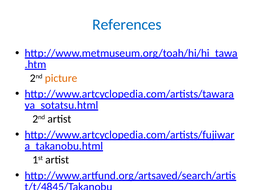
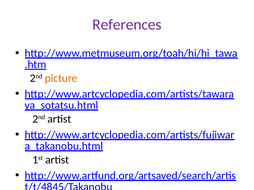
References colour: blue -> purple
